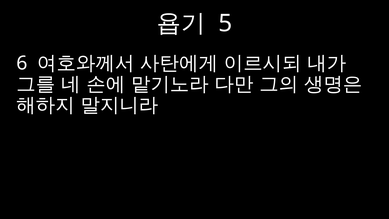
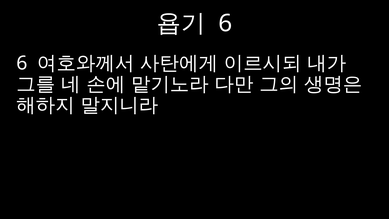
5 at (225, 23): 5 -> 6
